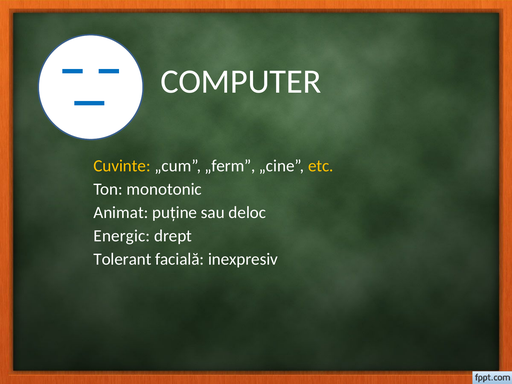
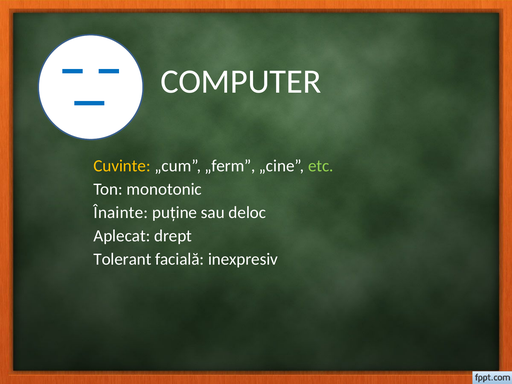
etc colour: yellow -> light green
Animat: Animat -> Înainte
Energic: Energic -> Aplecat
